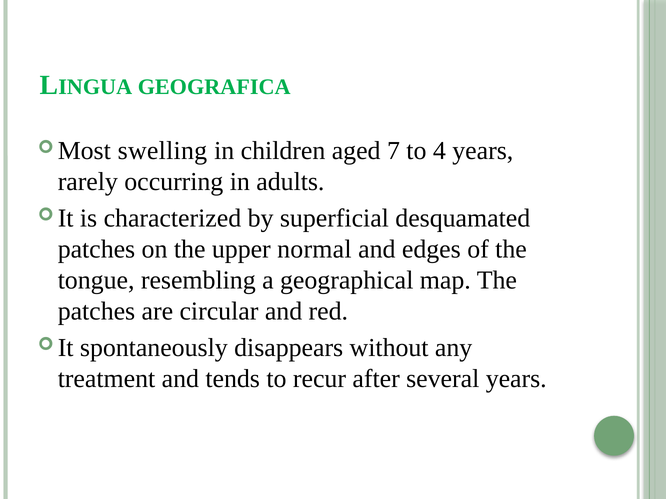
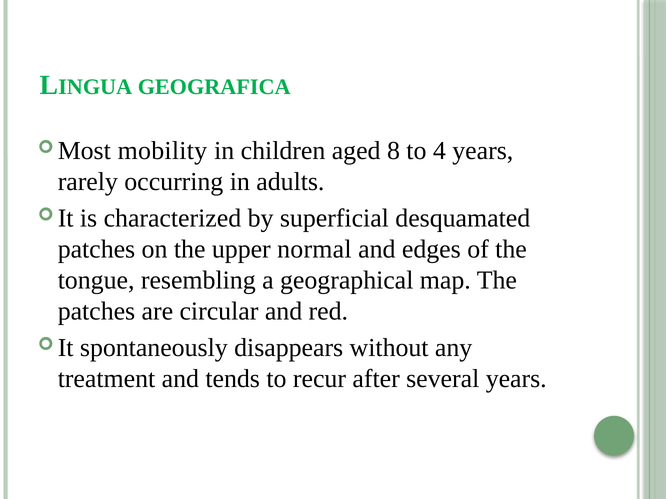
swelling: swelling -> mobility
7: 7 -> 8
